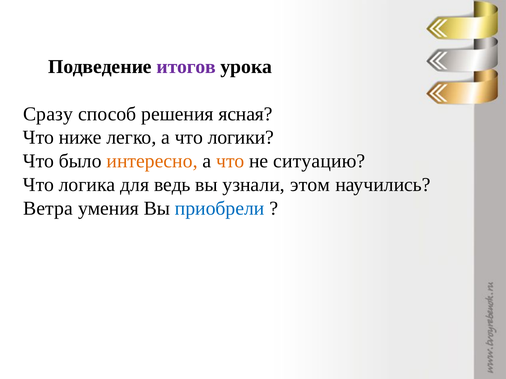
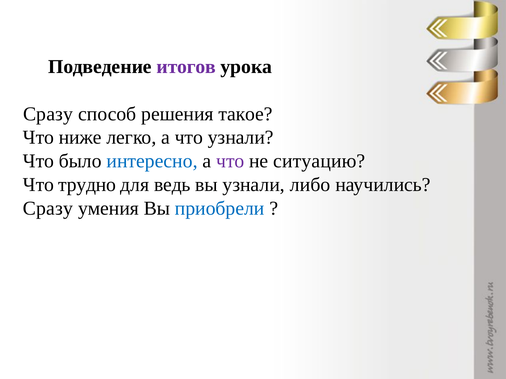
ясная: ясная -> такое
что логики: логики -> узнали
интересно colour: orange -> blue
что at (230, 161) colour: orange -> purple
логика: логика -> трудно
этом: этом -> либо
Ветра at (48, 209): Ветра -> Сразу
